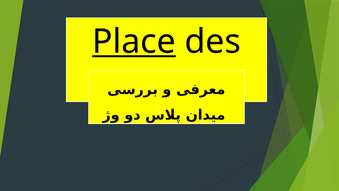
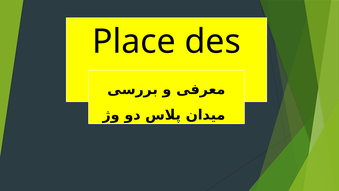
Place underline: present -> none
